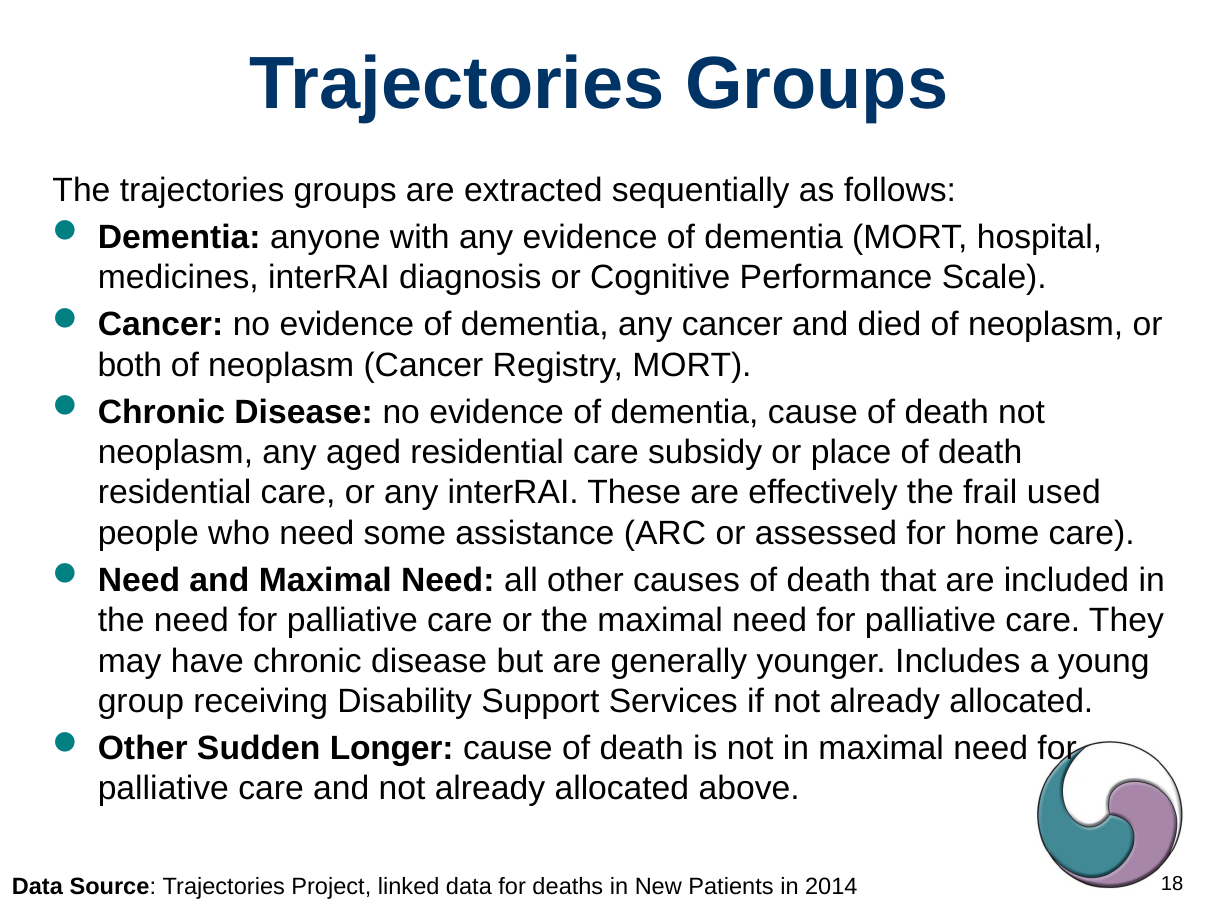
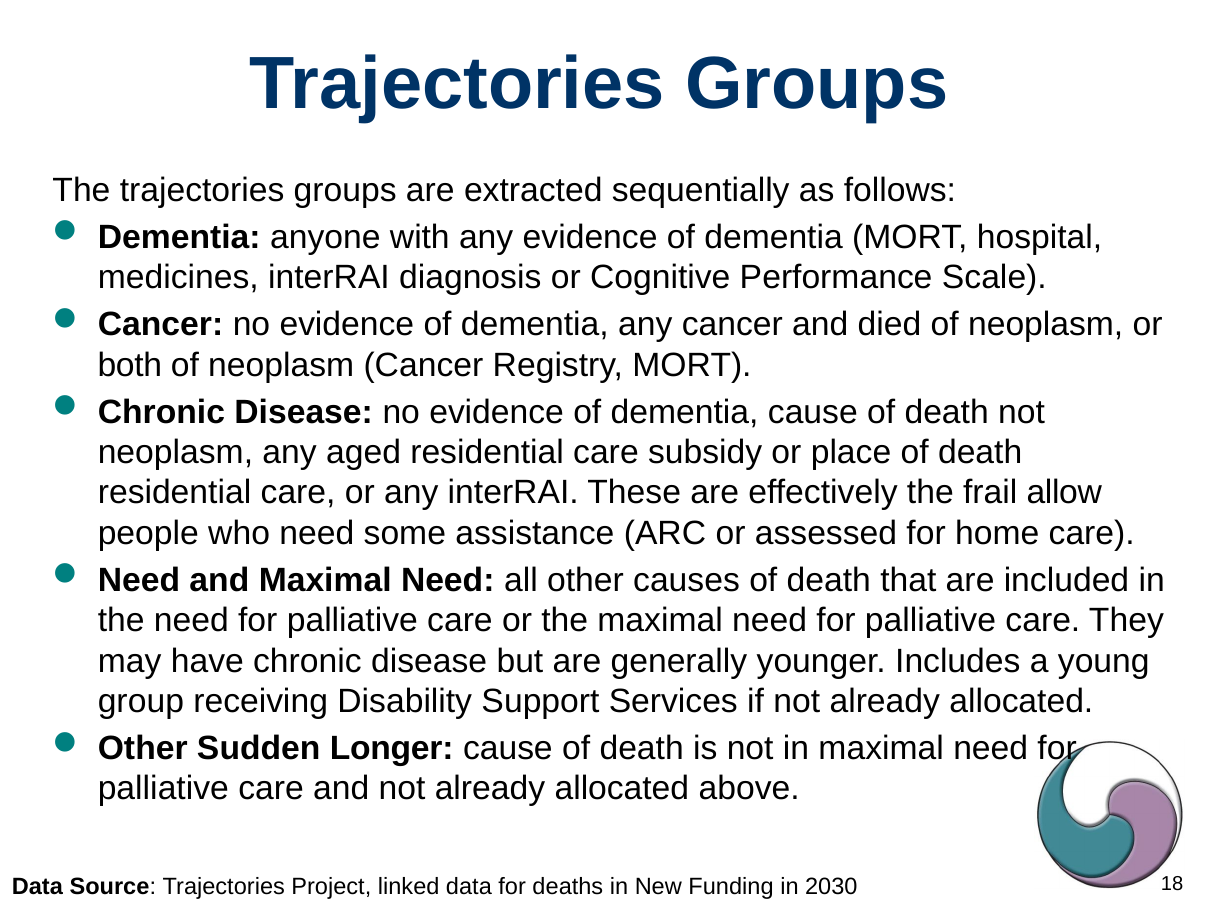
used: used -> allow
Patients: Patients -> Funding
2014: 2014 -> 2030
